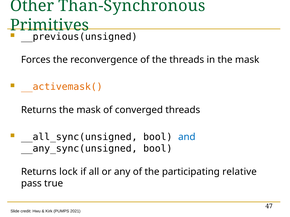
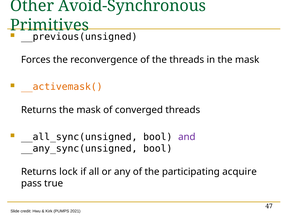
Than-Synchronous: Than-Synchronous -> Avoid-Synchronous
and colour: blue -> purple
relative: relative -> acquire
